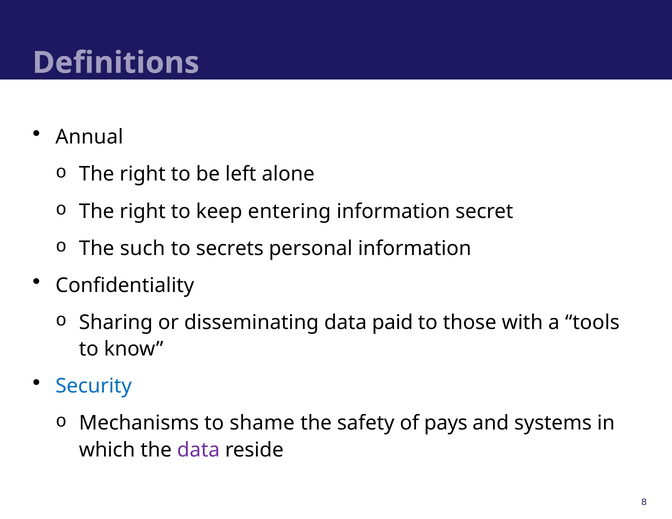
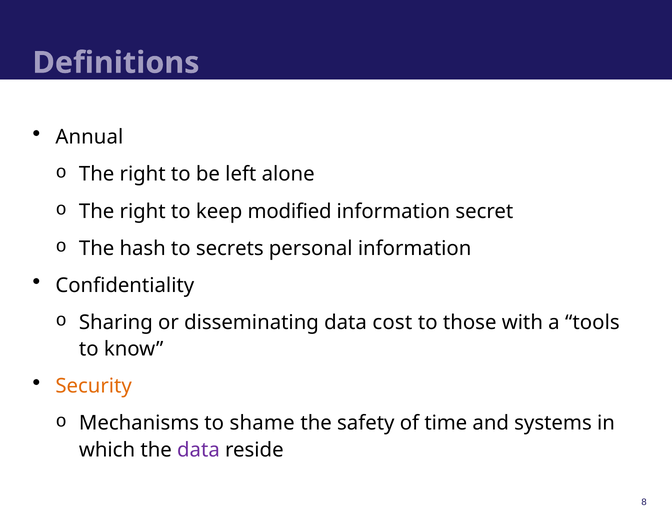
entering: entering -> modified
such: such -> hash
paid: paid -> cost
Security colour: blue -> orange
pays: pays -> time
